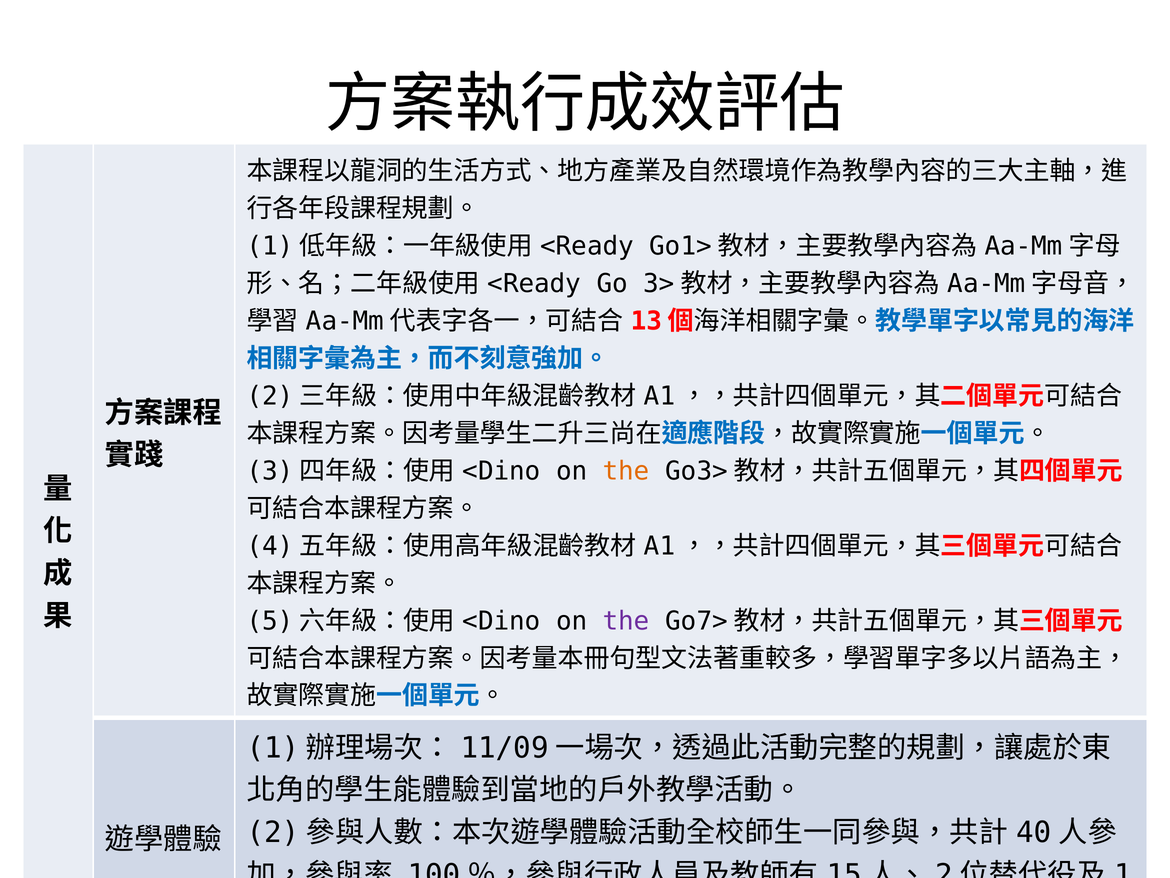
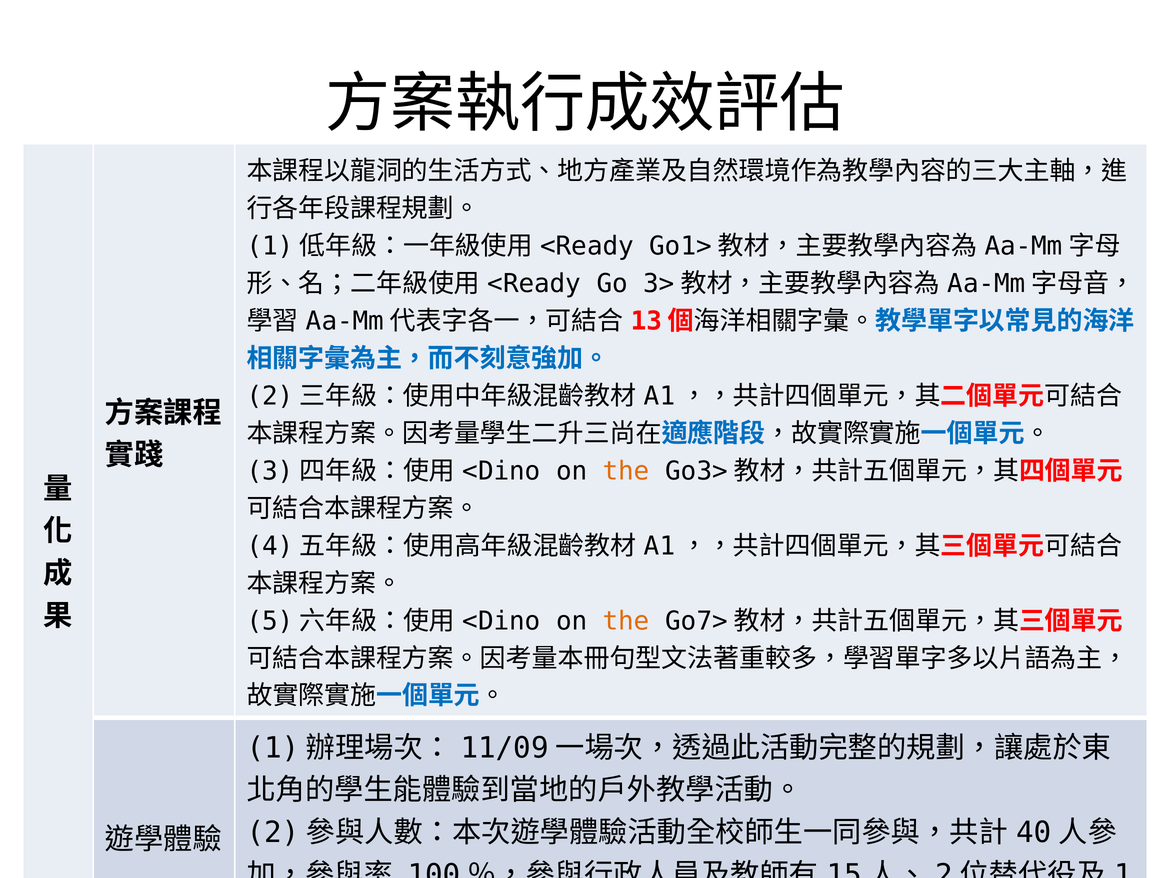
the at (626, 621) colour: purple -> orange
